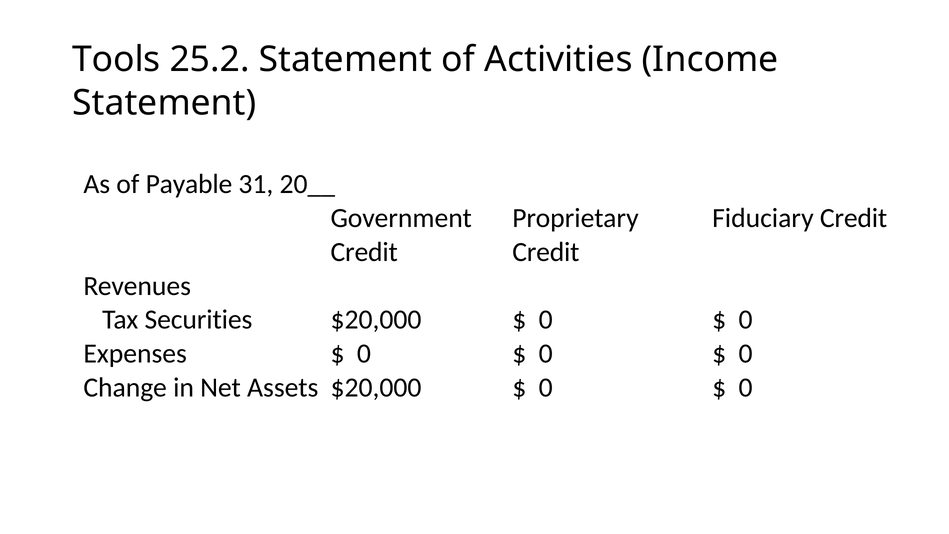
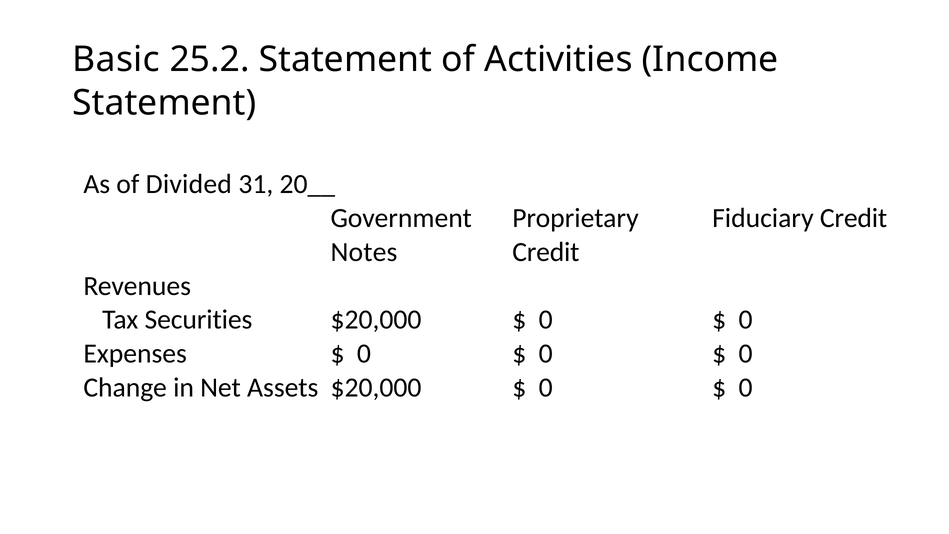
Tools: Tools -> Basic
Payable: Payable -> Divided
Credit at (364, 252): Credit -> Notes
